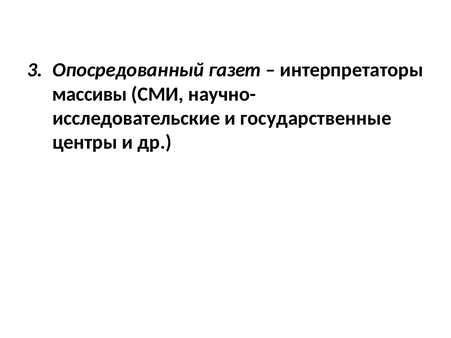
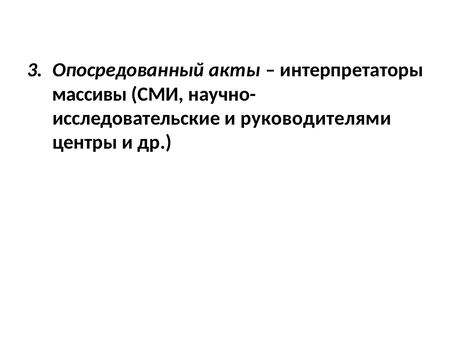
газет: газет -> акты
государственные: государственные -> руководителями
